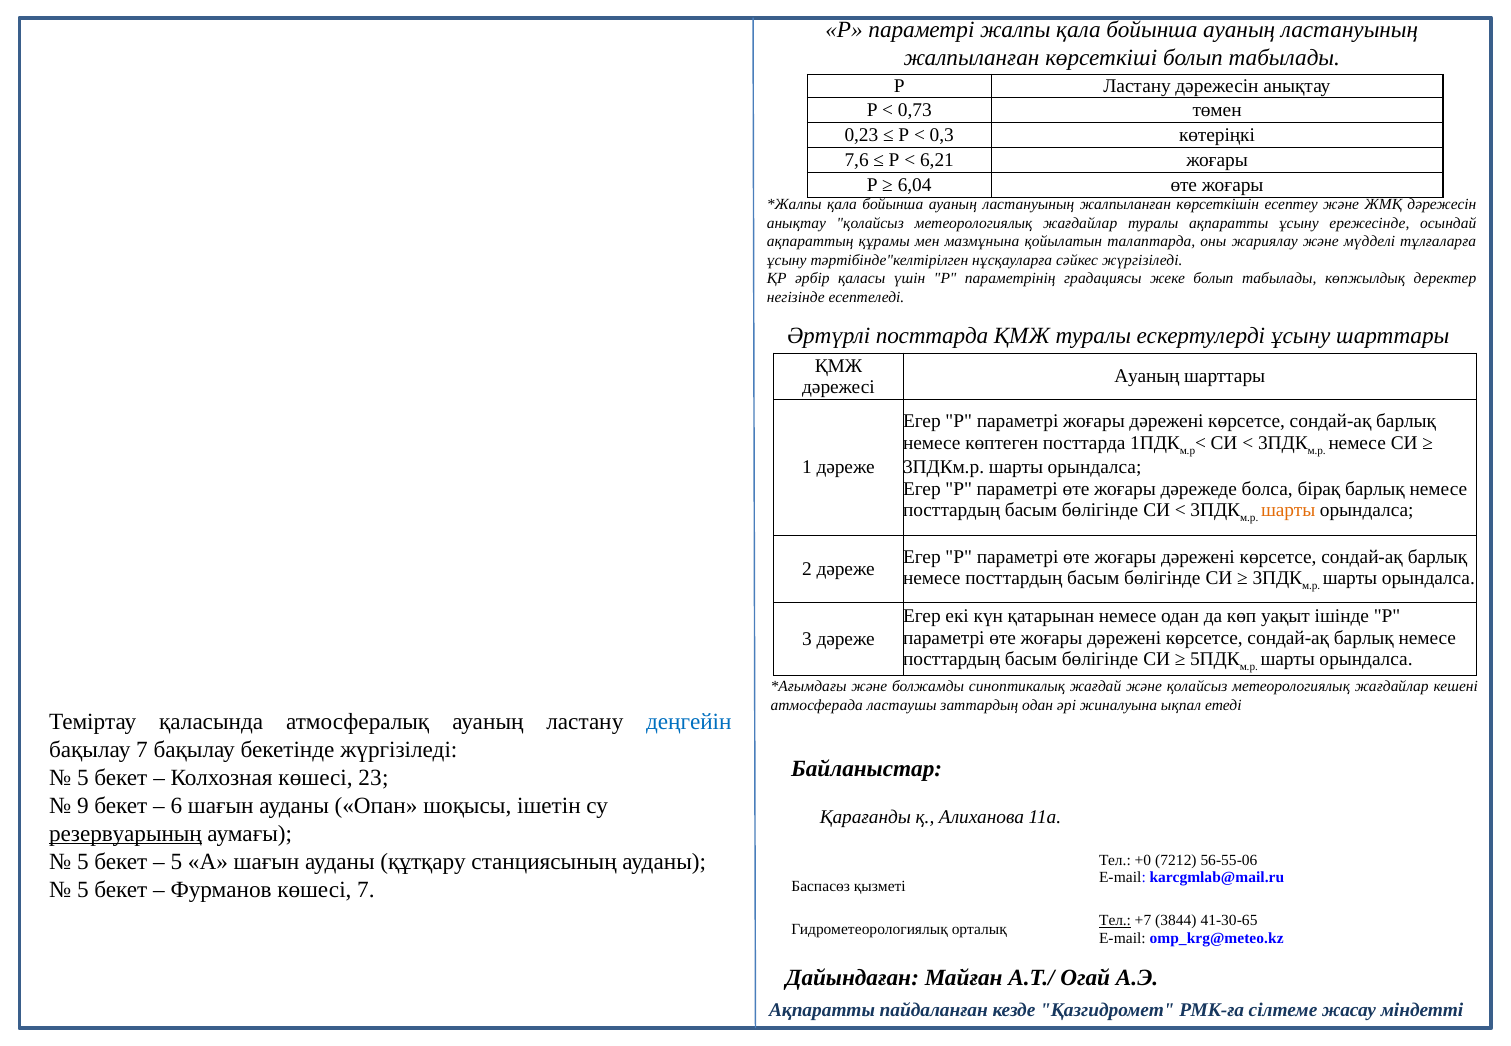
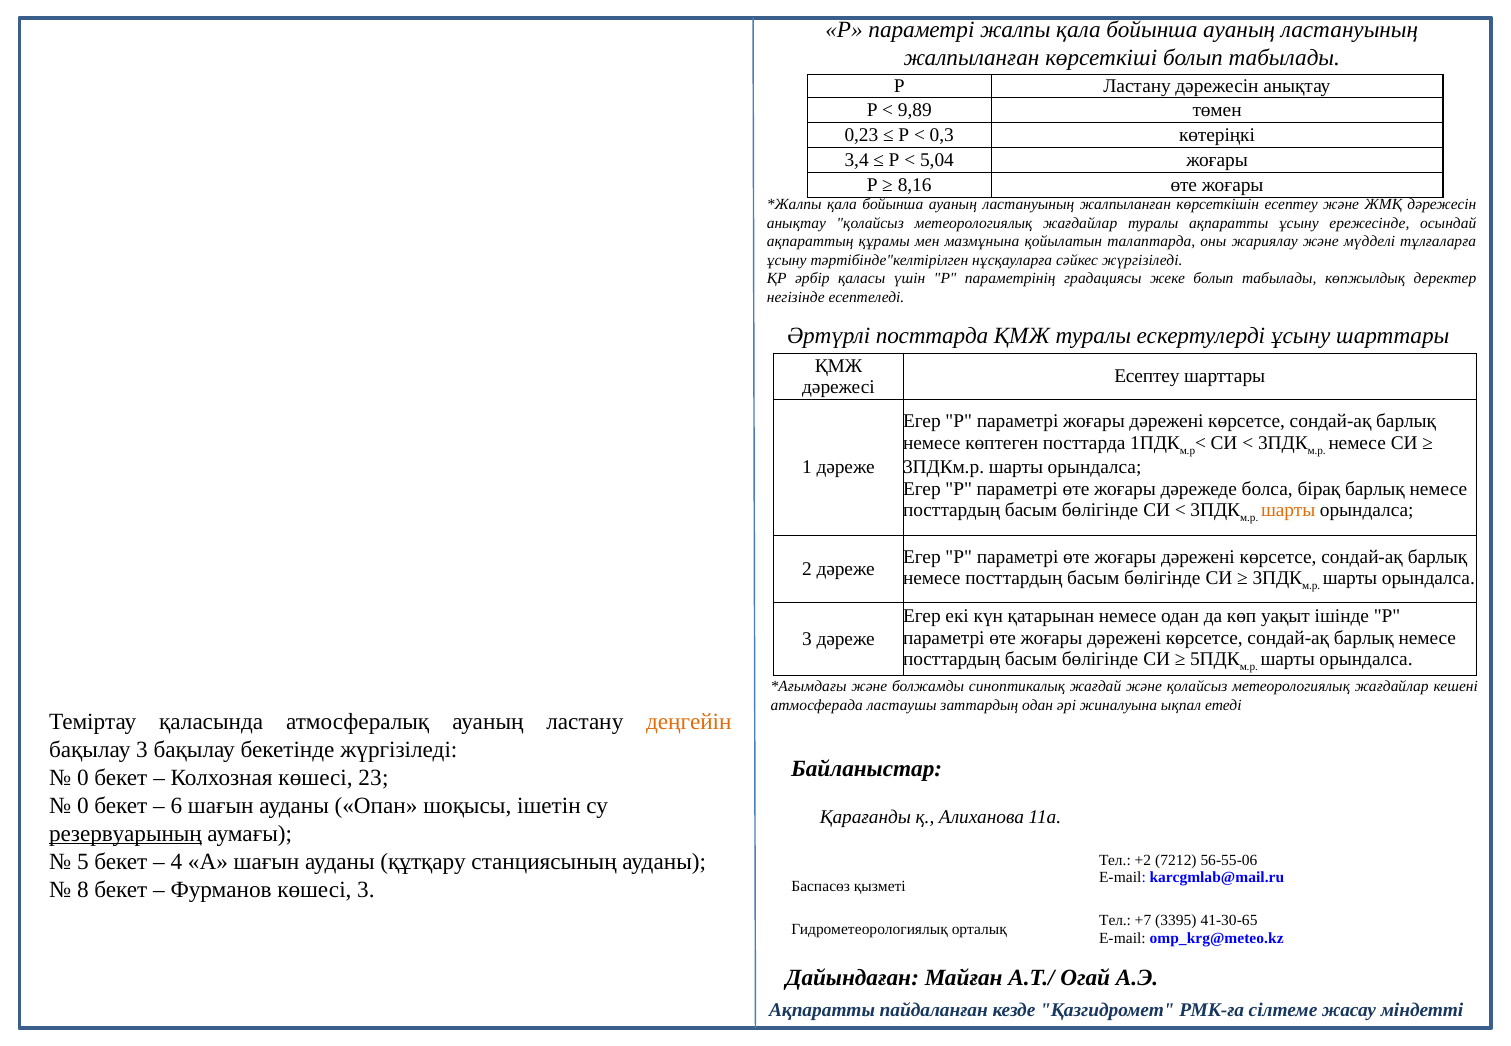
0,73: 0,73 -> 9,89
7,6: 7,6 -> 3,4
6,21: 6,21 -> 5,04
6,04: 6,04 -> 8,16
Ауаның at (1147, 376): Ауаның -> Есептеу
деңгейін colour: blue -> orange
бақылау 7: 7 -> 3
5 at (83, 778): 5 -> 0
9 at (83, 806): 9 -> 0
5 at (176, 862): 5 -> 4
+0: +0 -> +2
5 at (83, 889): 5 -> 8
көшесі 7: 7 -> 3
Тел at (1115, 921) underline: present -> none
3844: 3844 -> 3395
